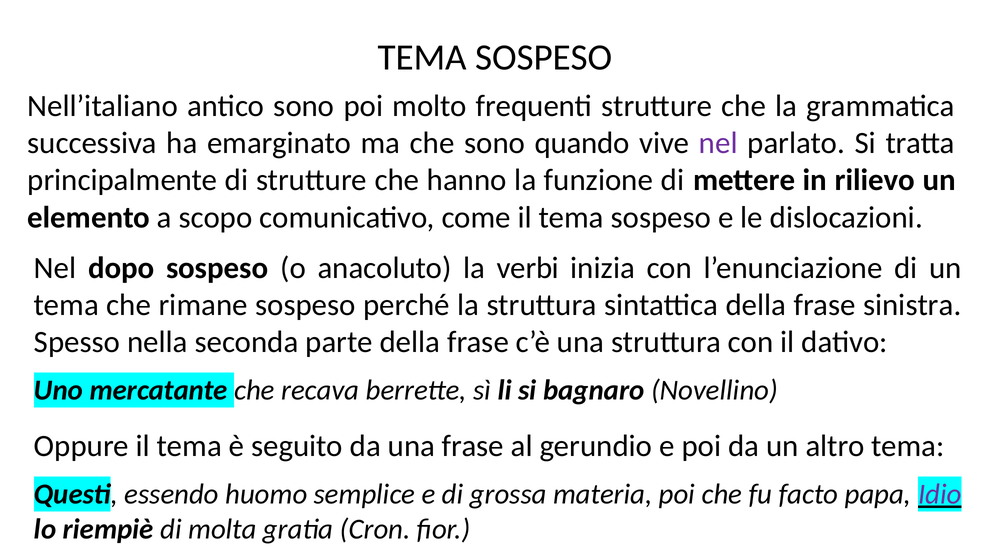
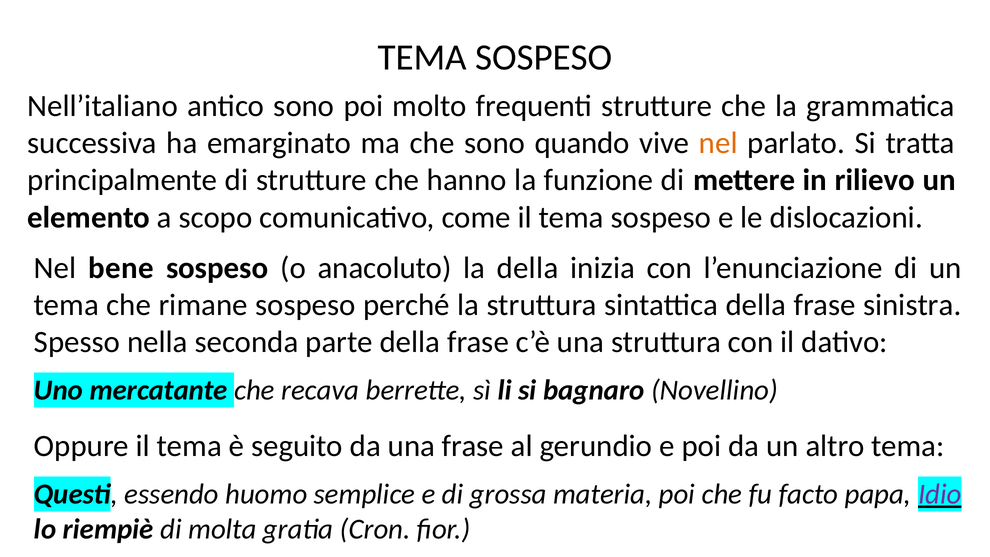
nel at (718, 143) colour: purple -> orange
dopo: dopo -> bene
la verbi: verbi -> della
